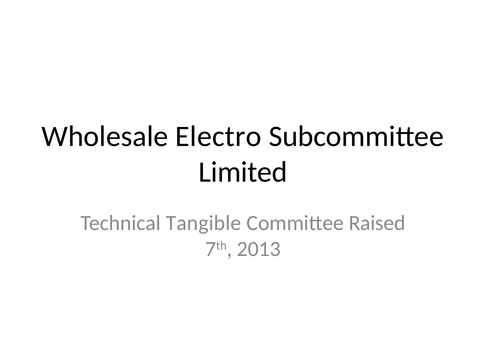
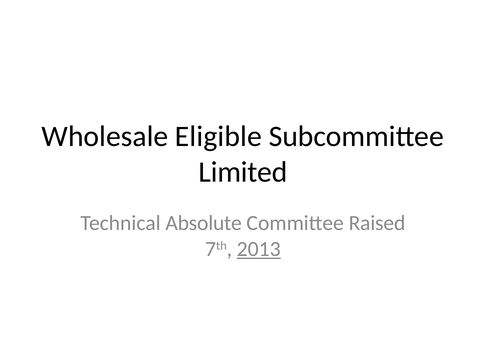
Electro: Electro -> Eligible
Tangible: Tangible -> Absolute
2013 underline: none -> present
